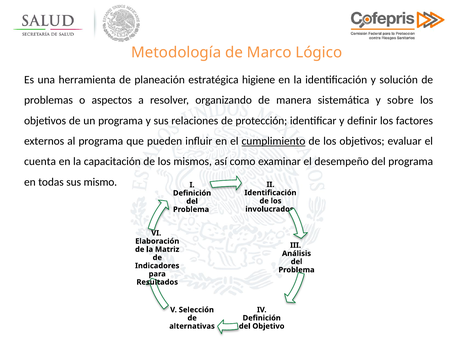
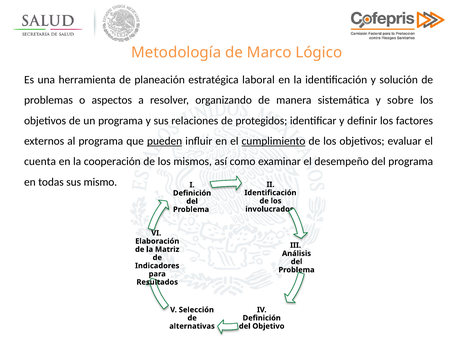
higiene: higiene -> laboral
protección: protección -> protegidos
pueden underline: none -> present
capacitación: capacitación -> cooperación
